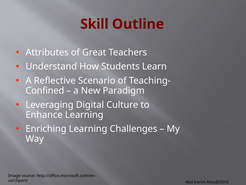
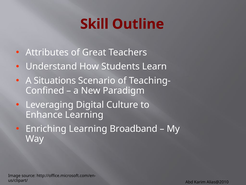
Reflective: Reflective -> Situations
Challenges: Challenges -> Broadband
